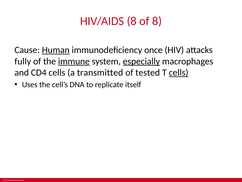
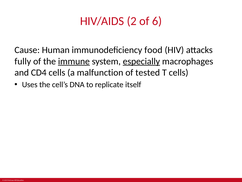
HIV/AIDS 8: 8 -> 2
of 8: 8 -> 6
Human underline: present -> none
once: once -> food
transmitted: transmitted -> malfunction
cells at (179, 72) underline: present -> none
